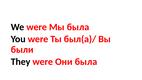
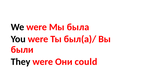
Они была: была -> could
